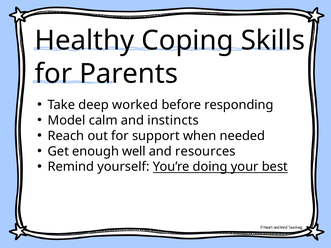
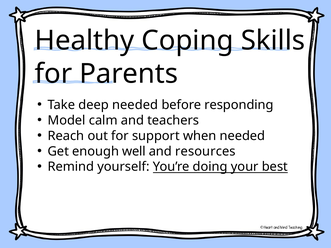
deep worked: worked -> needed
instincts: instincts -> teachers
